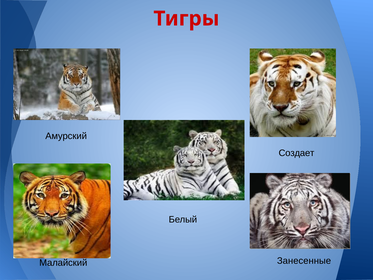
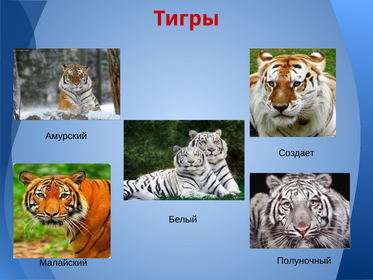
Занесенные: Занесенные -> Полуночный
